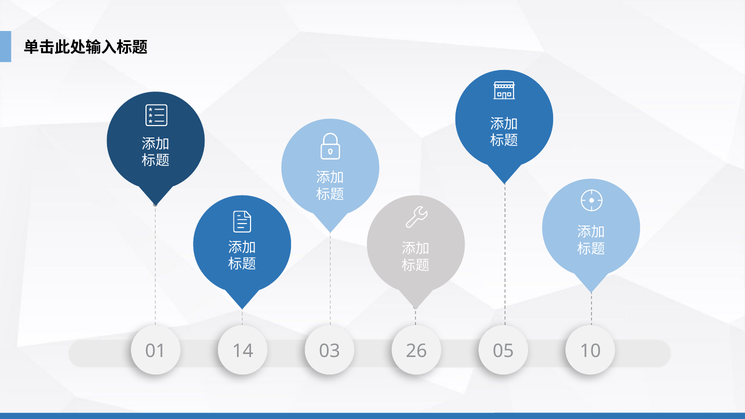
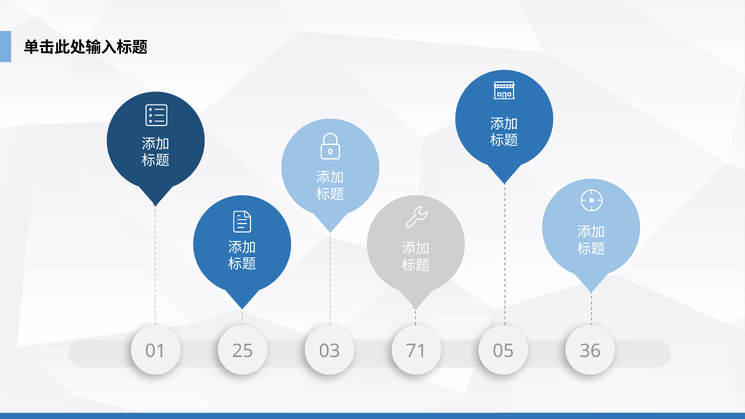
14: 14 -> 25
26: 26 -> 71
10: 10 -> 36
